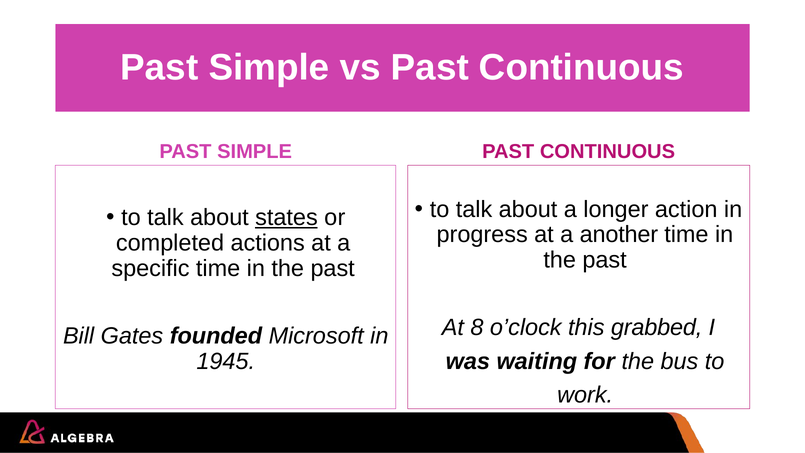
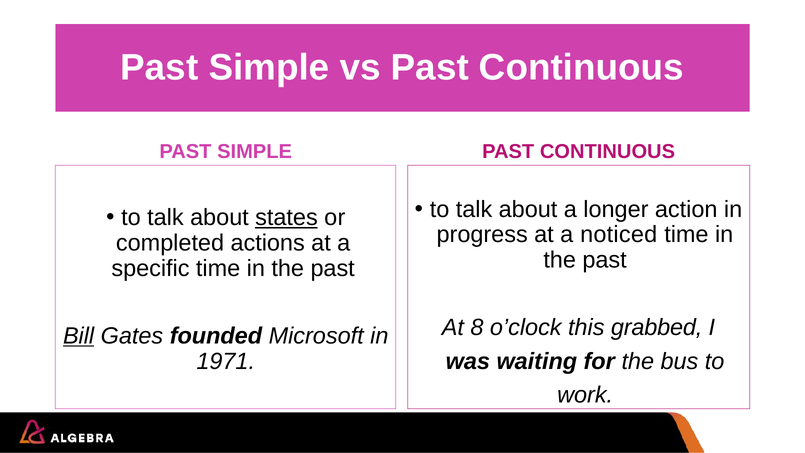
another: another -> noticed
Bill underline: none -> present
1945: 1945 -> 1971
